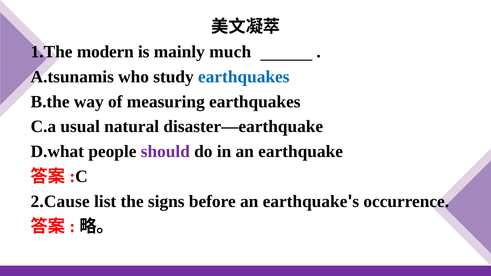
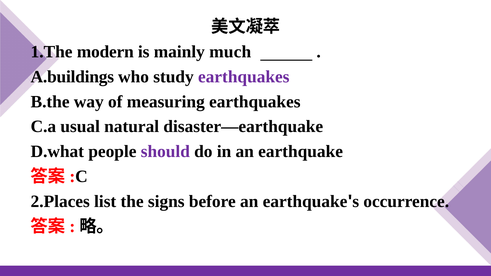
A.tsunamis: A.tsunamis -> A.buildings
earthquakes at (244, 77) colour: blue -> purple
2.Cause: 2.Cause -> 2.Places
